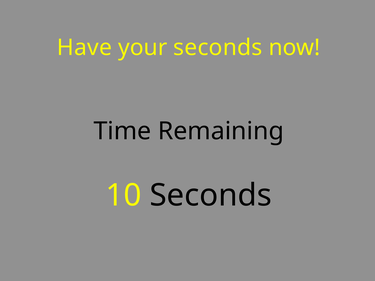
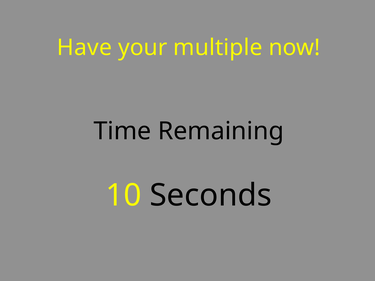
your seconds: seconds -> multiple
